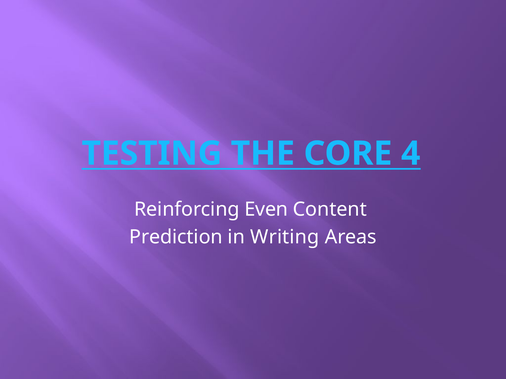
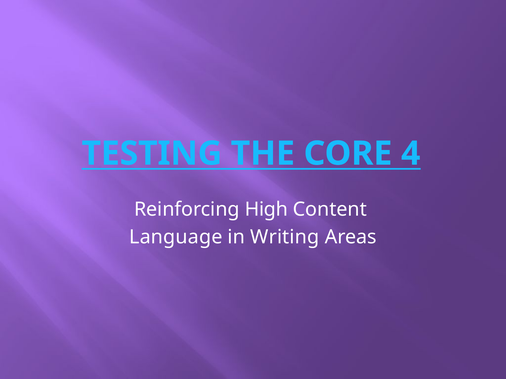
Even: Even -> High
Prediction: Prediction -> Language
